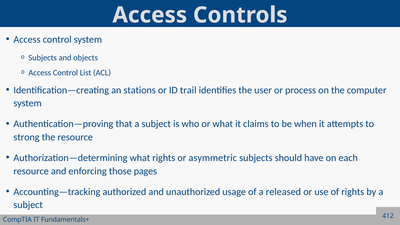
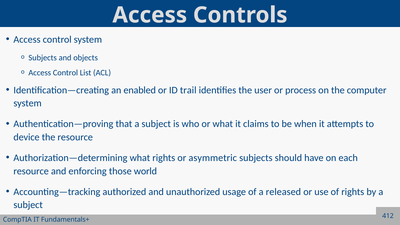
stations: stations -> enabled
strong: strong -> device
pages: pages -> world
